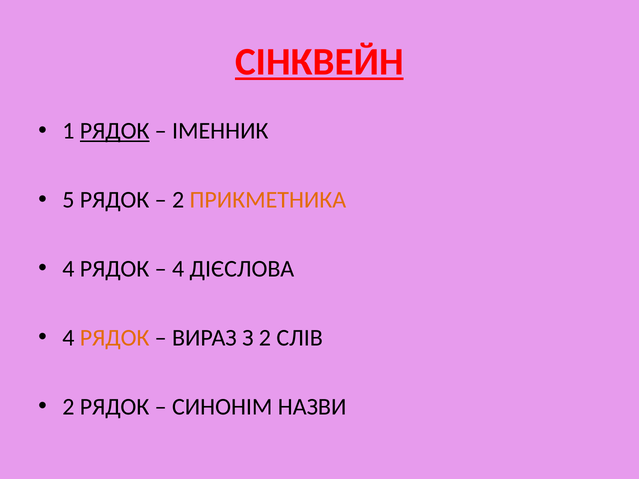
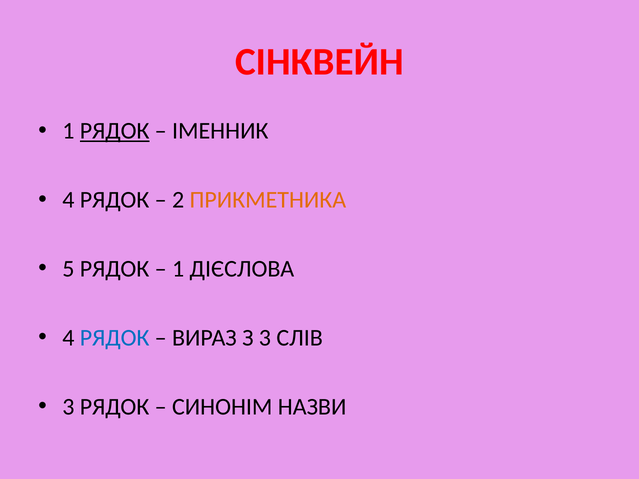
СІНКВЕЙН underline: present -> none
5 at (68, 200): 5 -> 4
4 at (68, 269): 4 -> 5
4 at (178, 269): 4 -> 1
РЯДОК at (115, 338) colour: orange -> blue
З 2: 2 -> 3
2 at (68, 407): 2 -> 3
